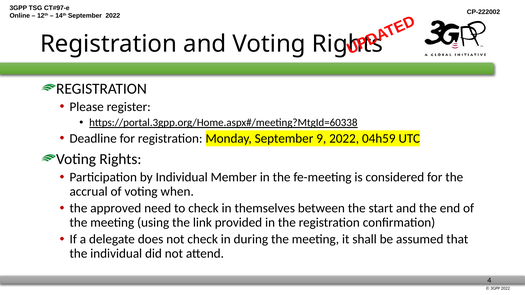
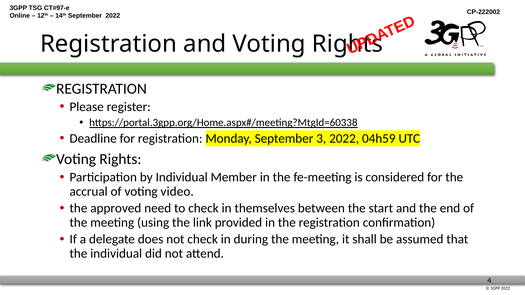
9: 9 -> 3
when: when -> video
